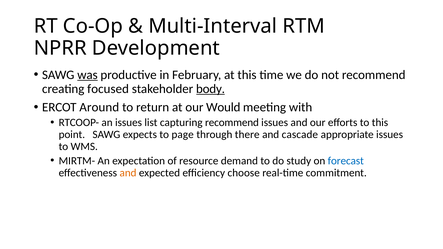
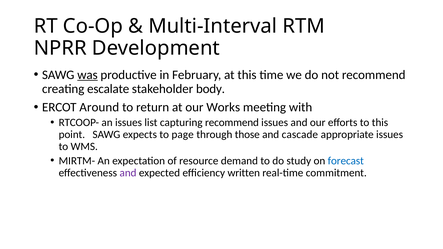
focused: focused -> escalate
body underline: present -> none
Would: Would -> Works
there: there -> those
and at (128, 173) colour: orange -> purple
choose: choose -> written
